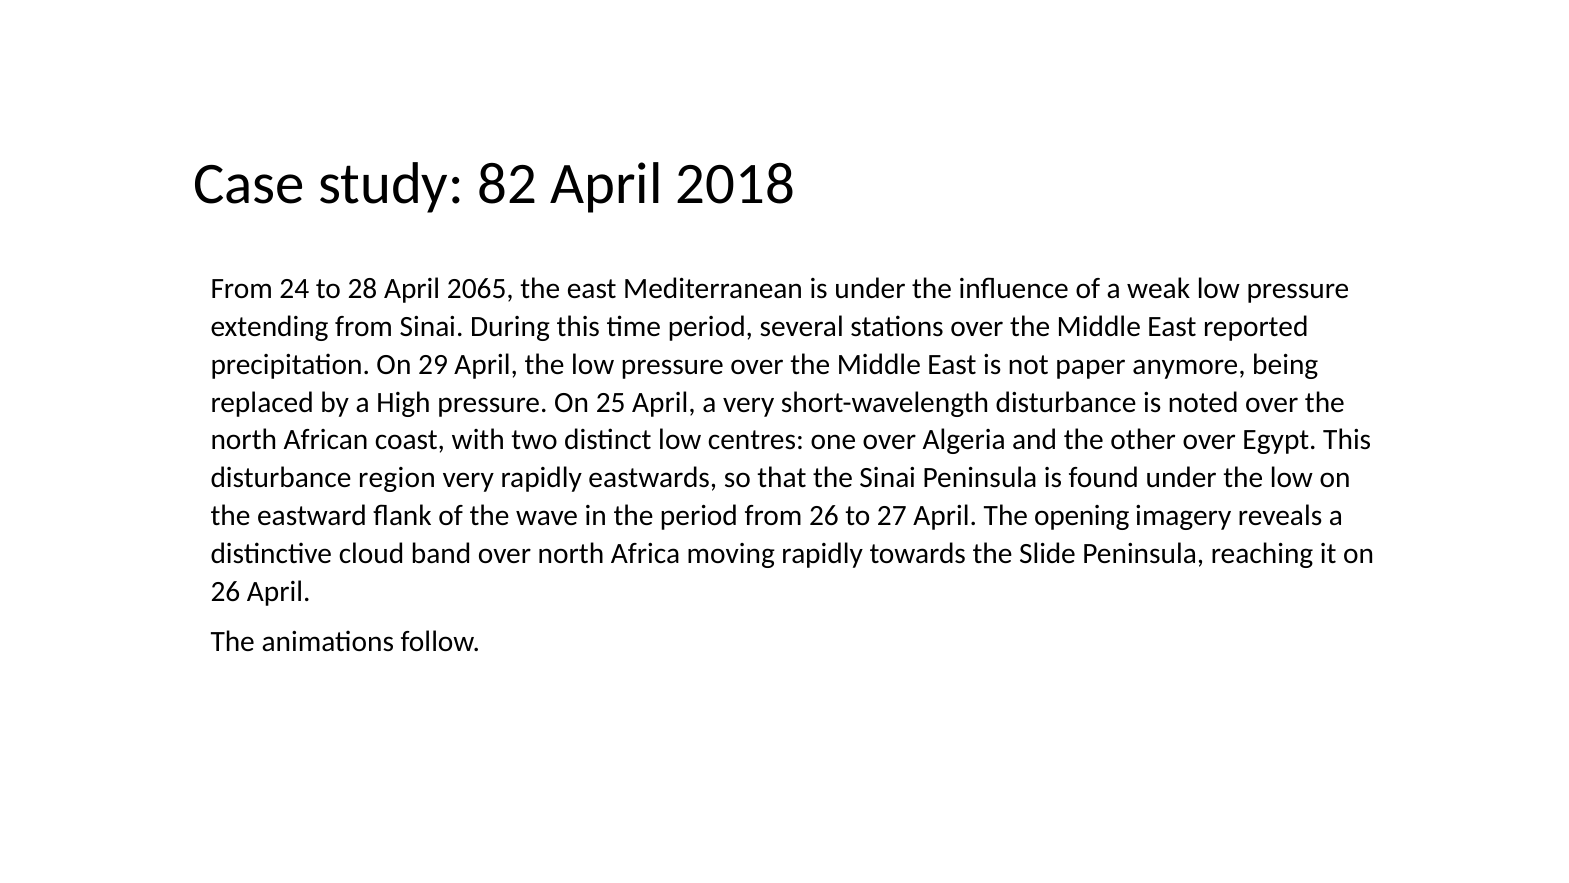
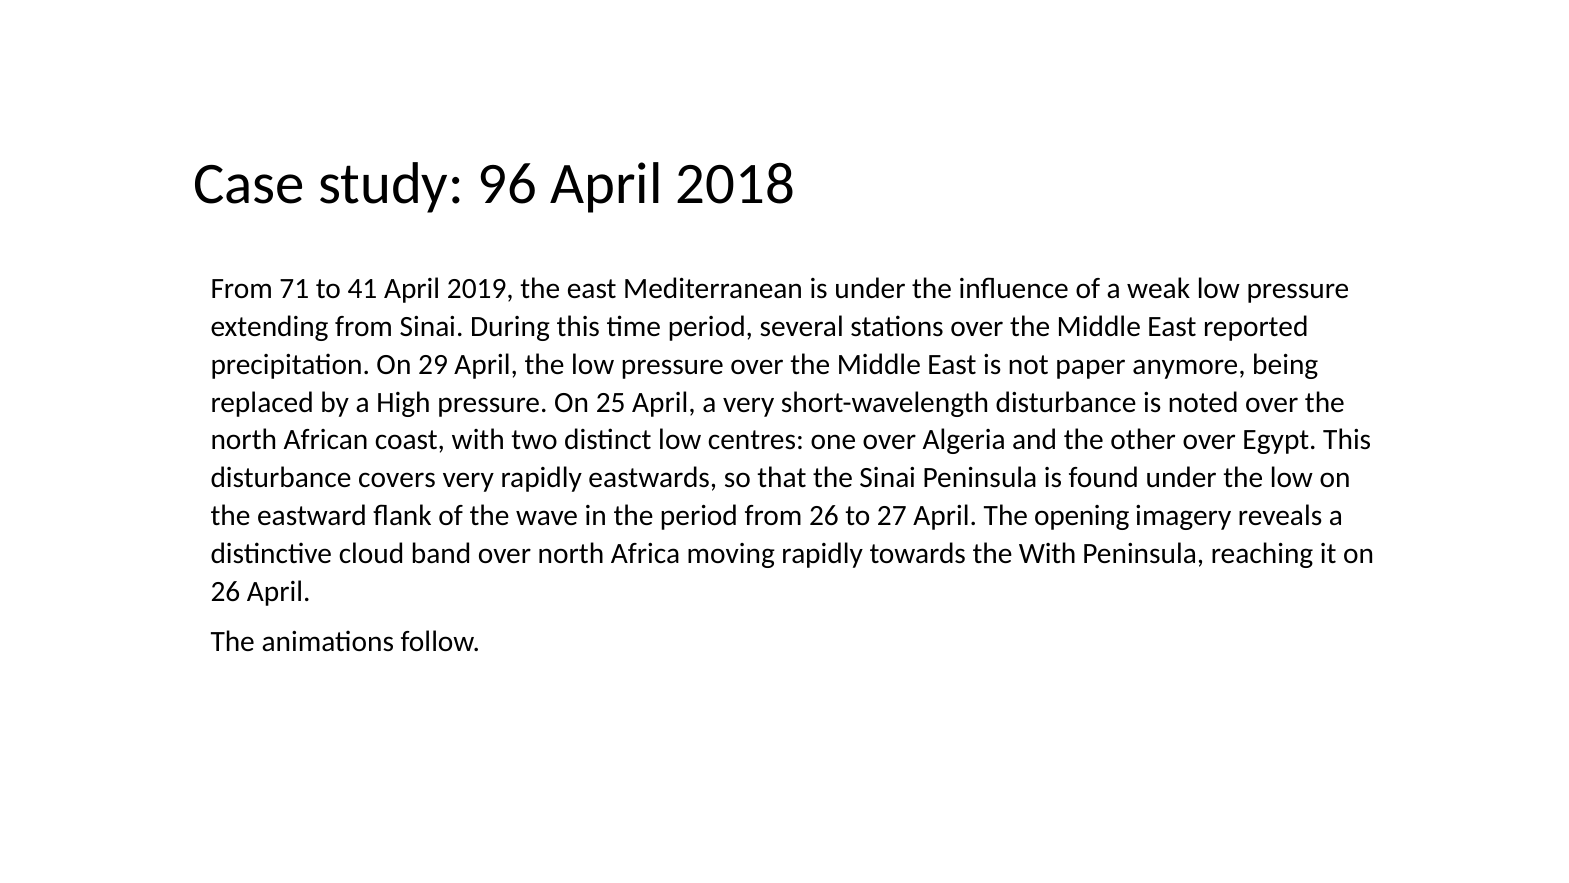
82: 82 -> 96
24: 24 -> 71
28: 28 -> 41
2065: 2065 -> 2019
region: region -> covers
the Slide: Slide -> With
